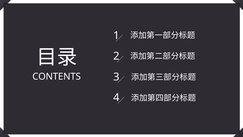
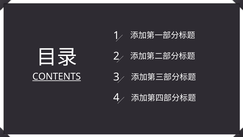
CONTENTS underline: none -> present
